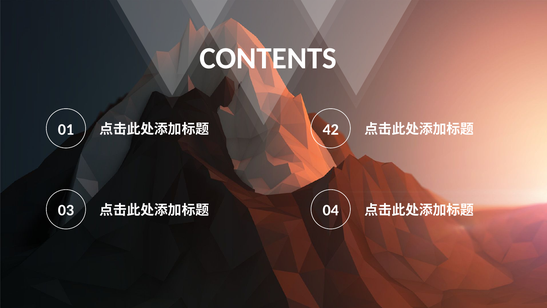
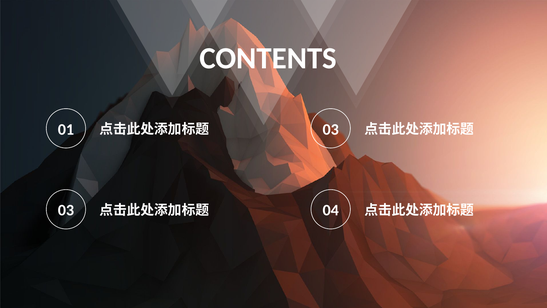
42 at (331, 129): 42 -> 03
